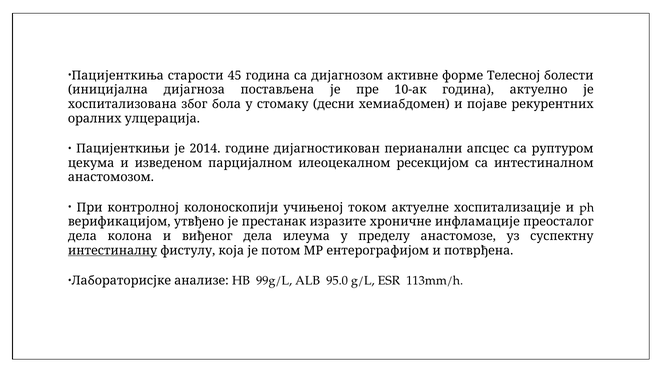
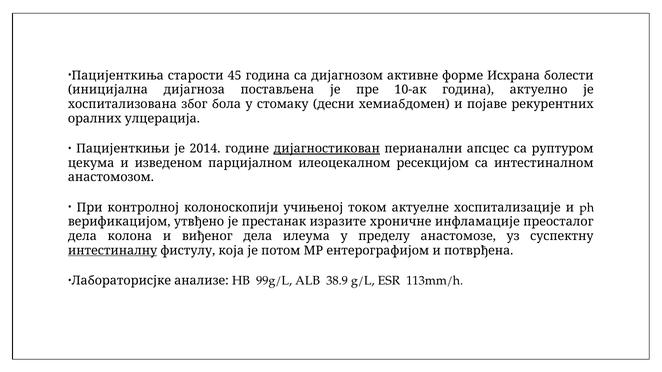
Телесној: Телесној -> Исхрана
дијагностикован underline: none -> present
95.0: 95.0 -> 38.9
